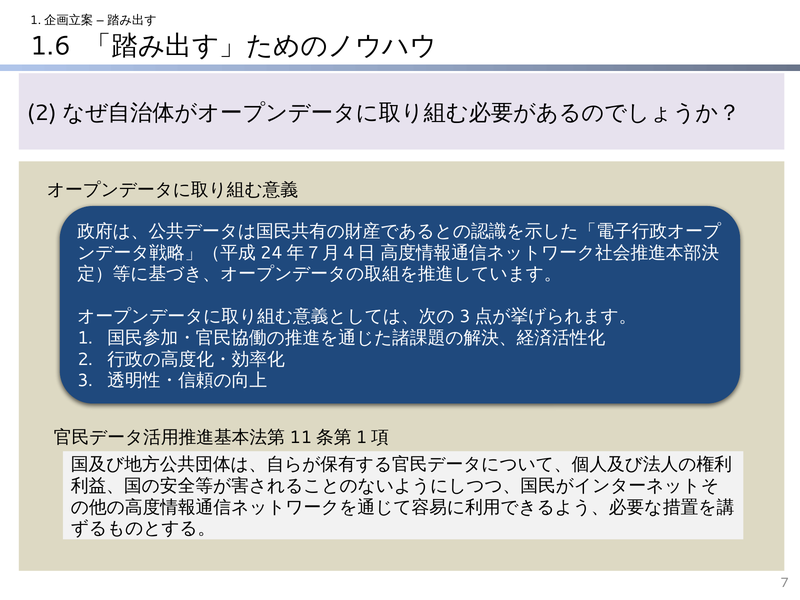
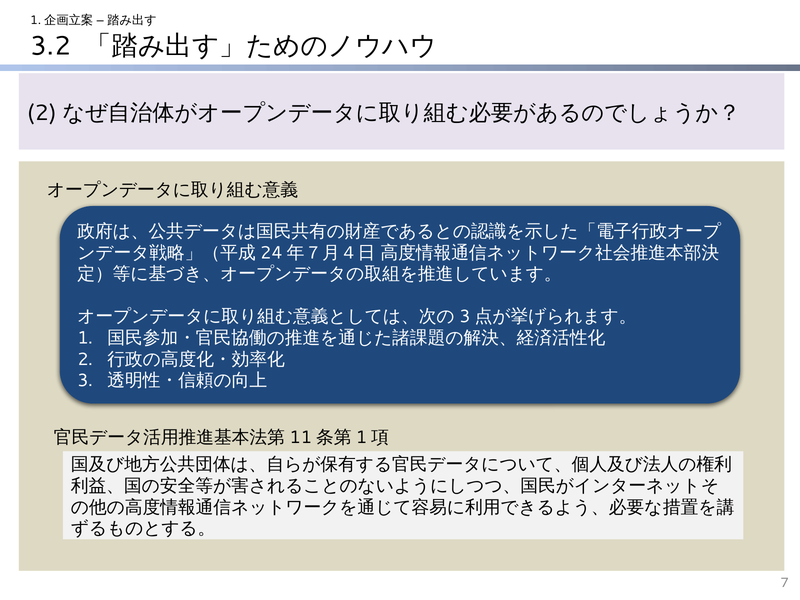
1.6: 1.6 -> 3.2
